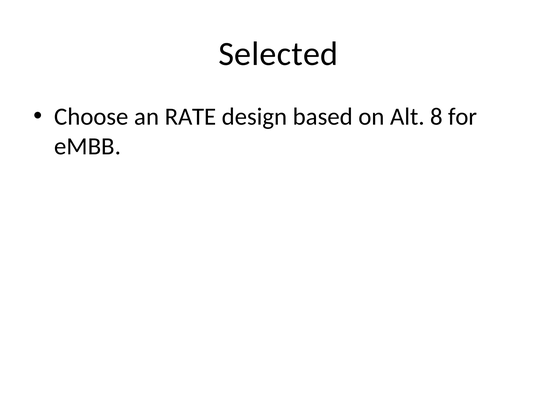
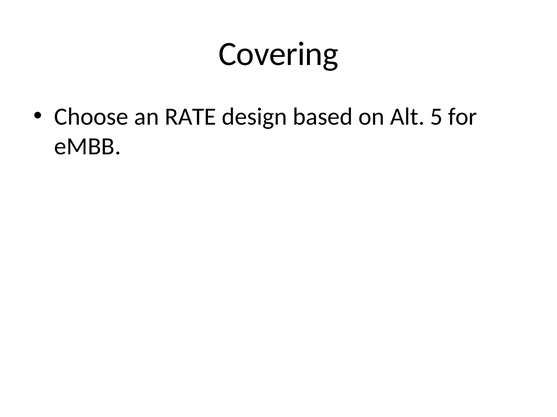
Selected: Selected -> Covering
8: 8 -> 5
